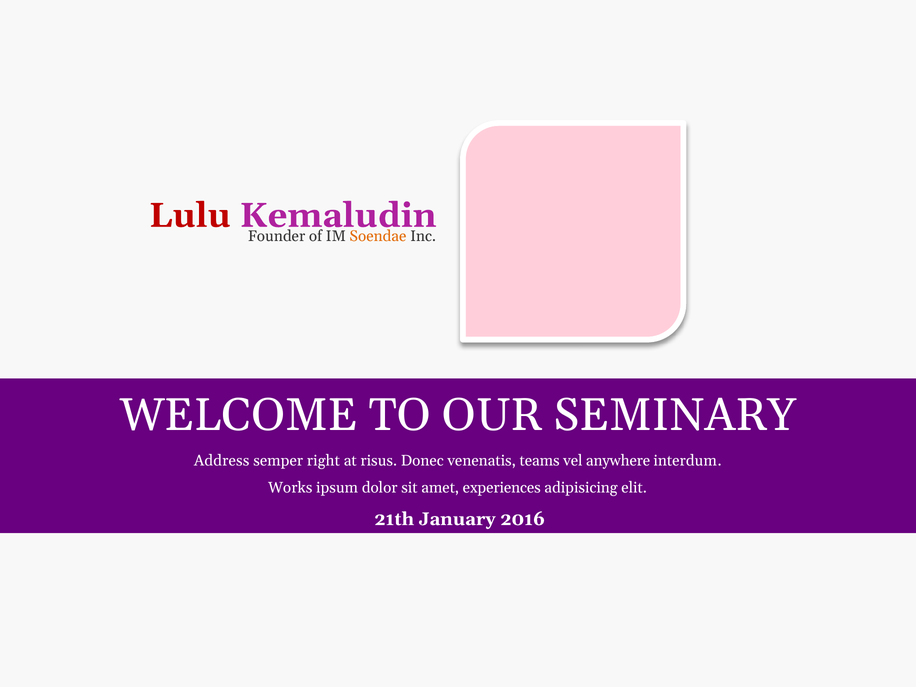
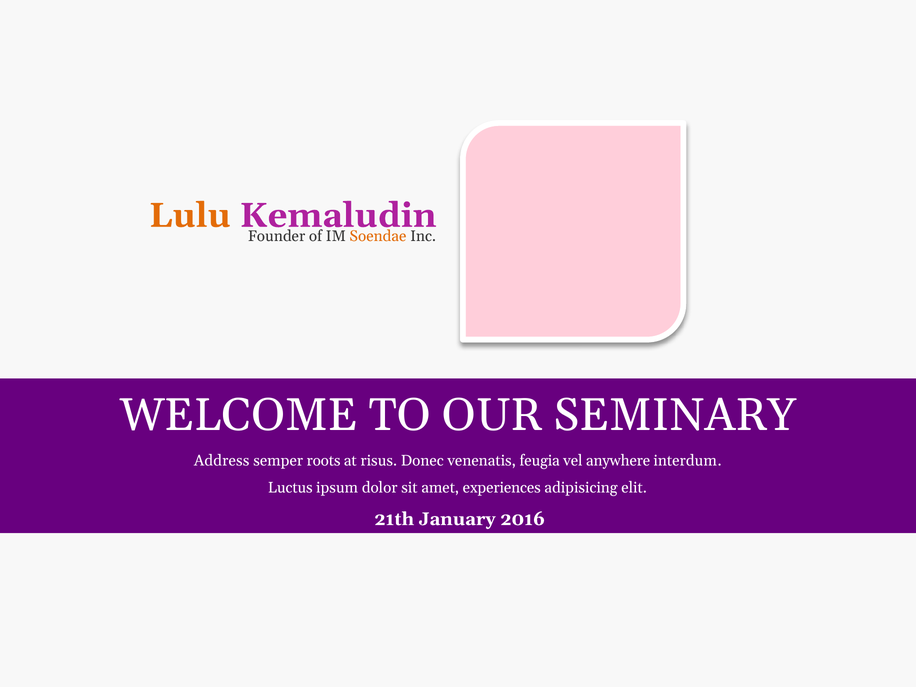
Lulu colour: red -> orange
right: right -> roots
teams: teams -> feugia
Works: Works -> Luctus
